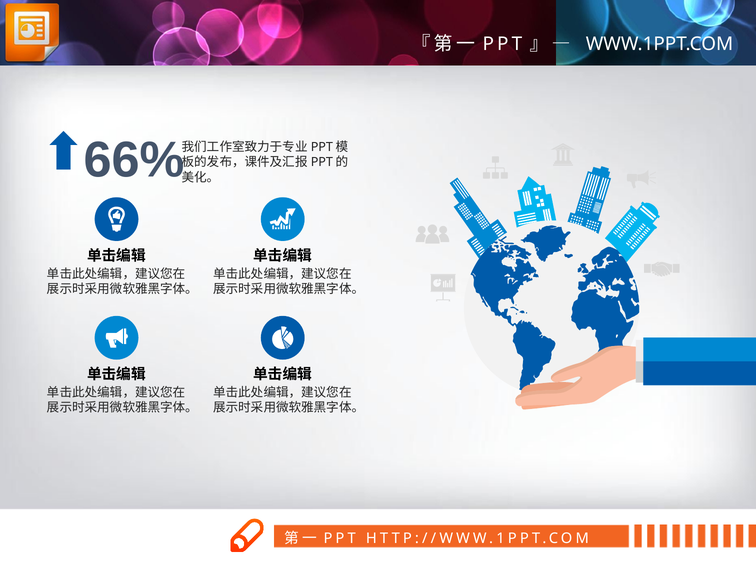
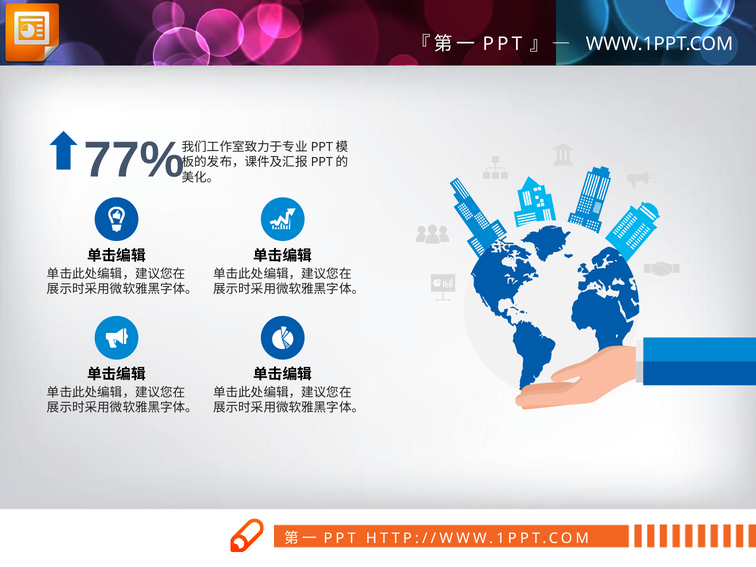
66%: 66% -> 77%
